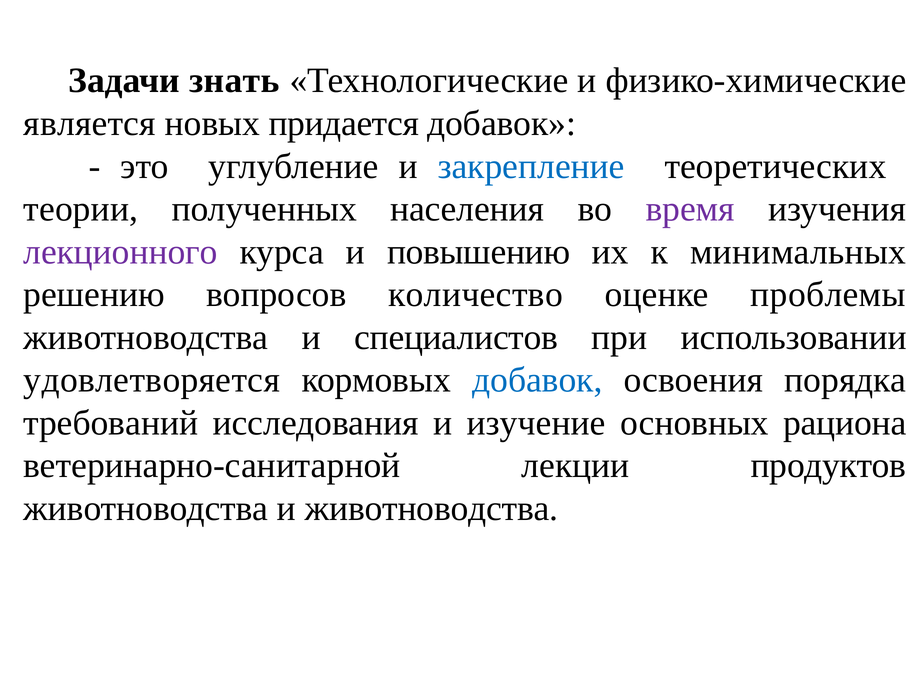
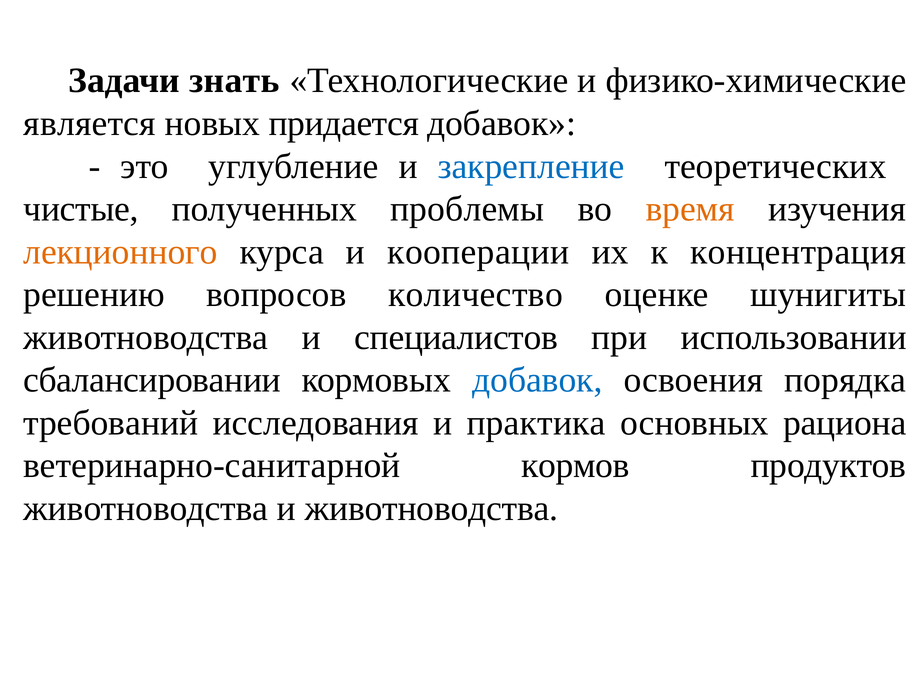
теории: теории -> чистые
населения: населения -> проблемы
время colour: purple -> orange
лекционного colour: purple -> orange
повышению: повышению -> кооперации
минимальных: минимальных -> концентрация
проблемы: проблемы -> шунигиты
удовлетворяется: удовлетворяется -> сбалансировании
изучение: изучение -> практика
лекции: лекции -> кормов
